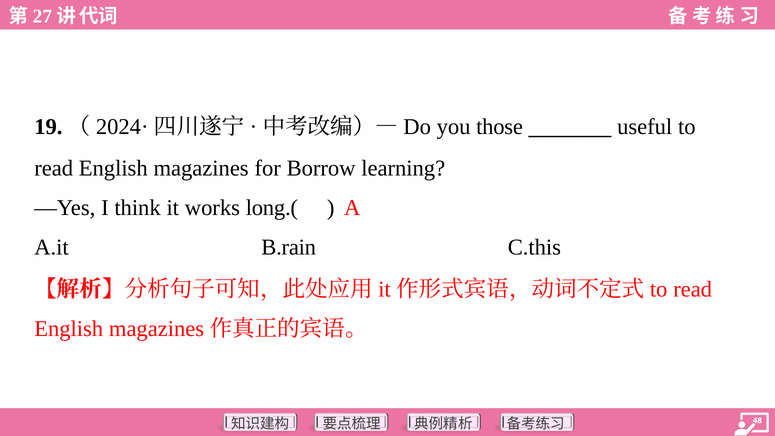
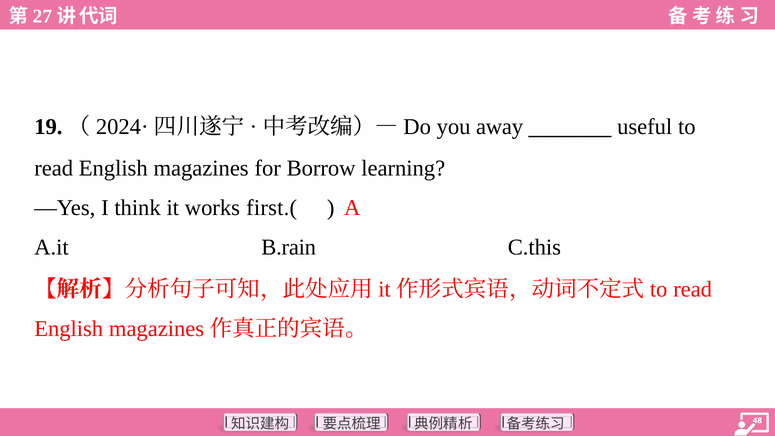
those: those -> away
long.(: long.( -> first.(
